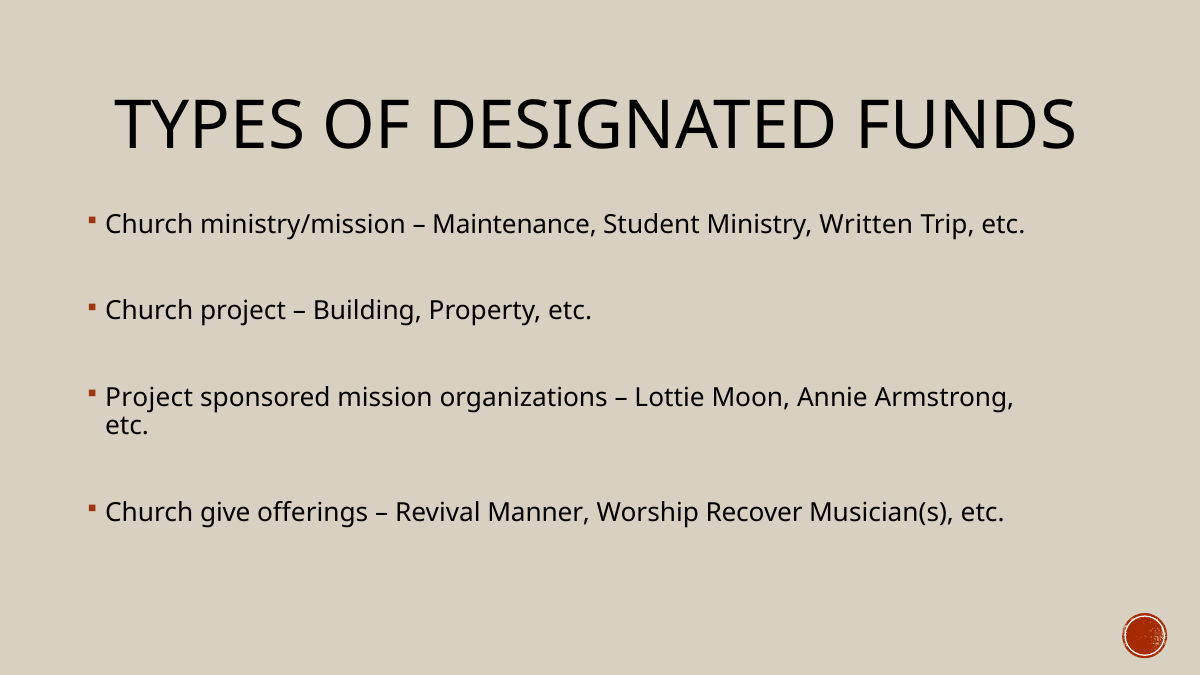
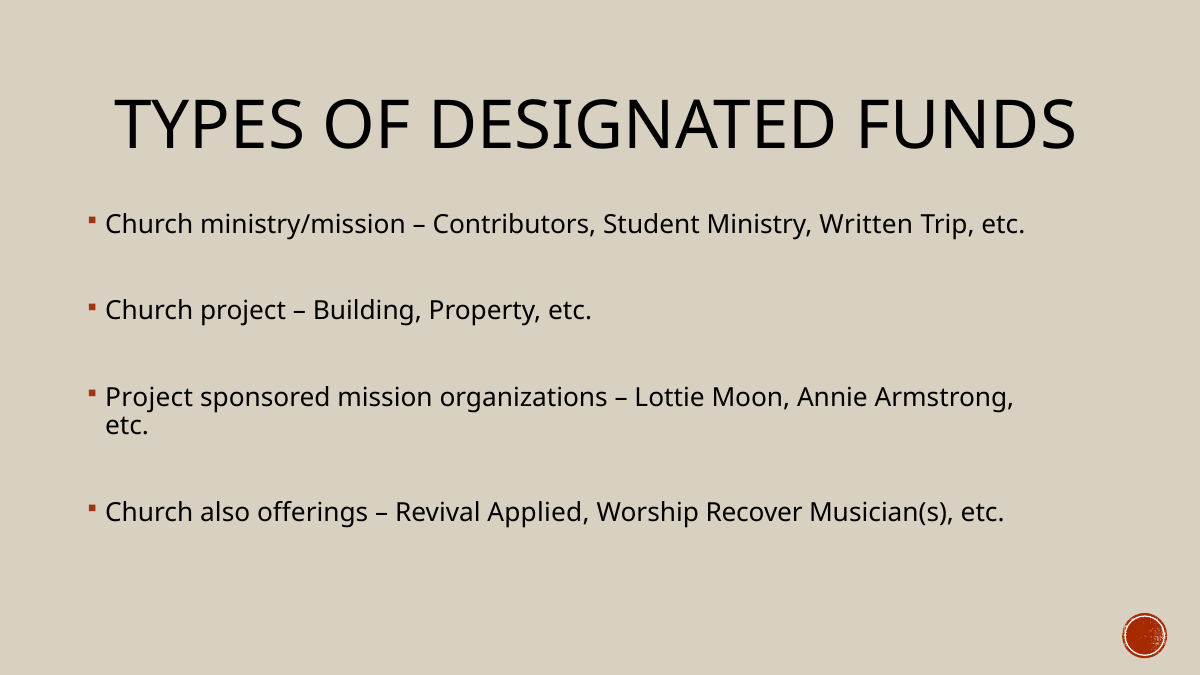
Maintenance: Maintenance -> Contributors
give: give -> also
Manner: Manner -> Applied
